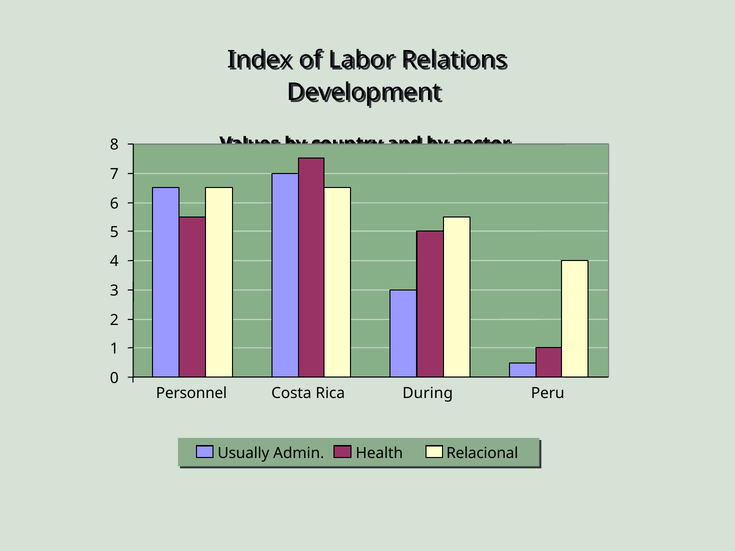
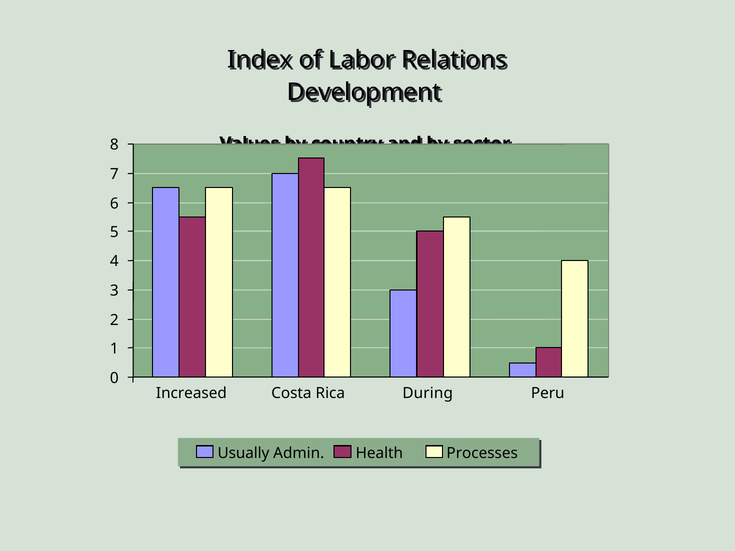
Personnel: Personnel -> Increased
Relacional: Relacional -> Processes
